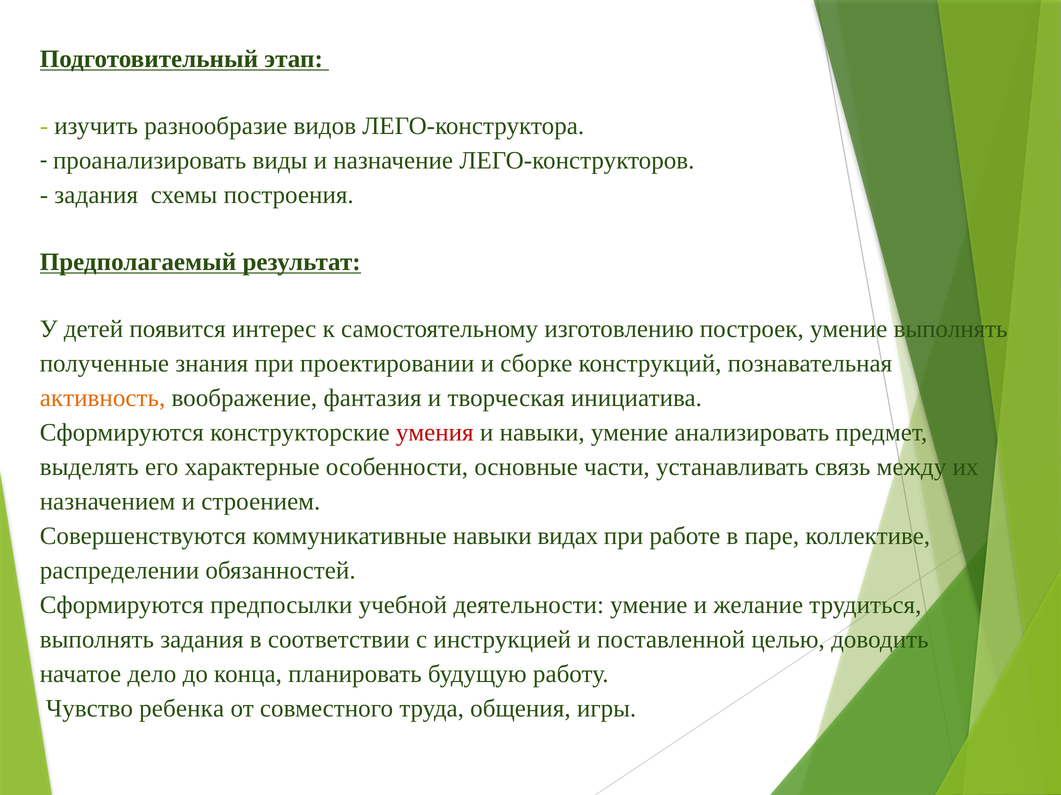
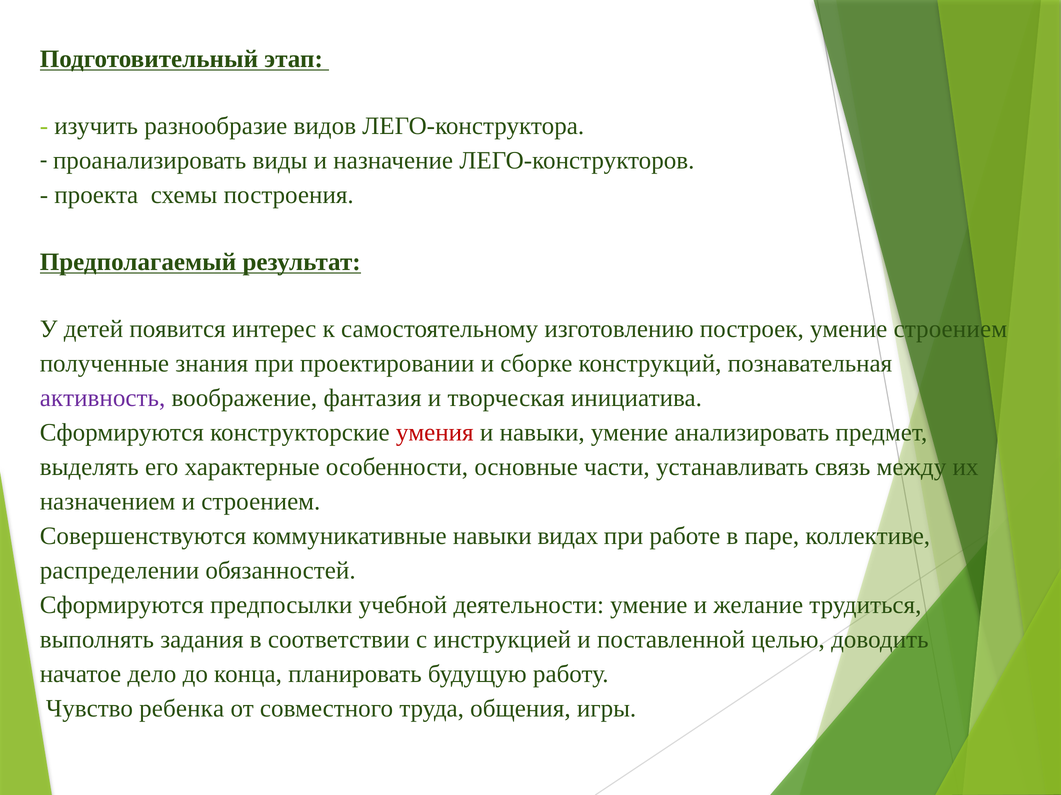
задания at (96, 195): задания -> проекта
умение выполнять: выполнять -> строением
активность colour: orange -> purple
